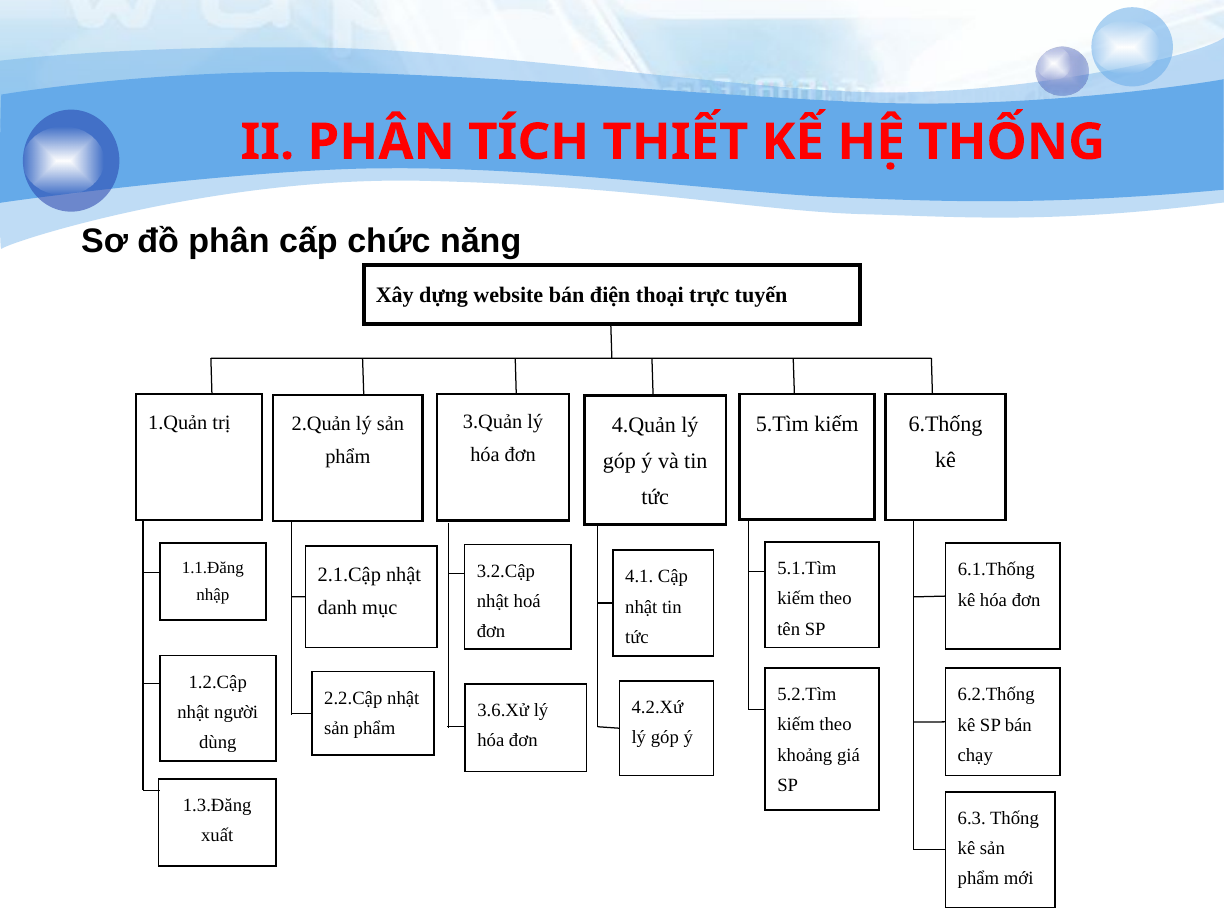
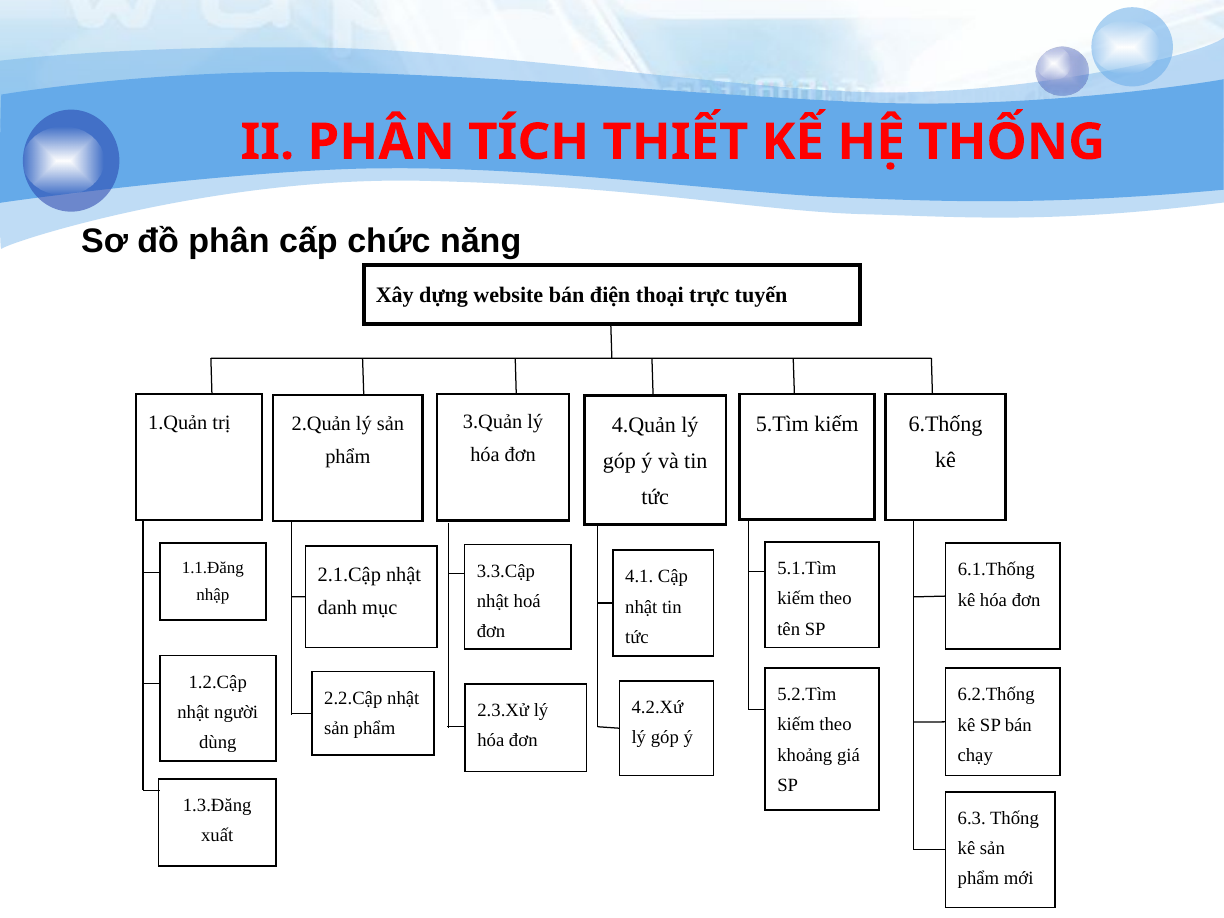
3.2.Cập: 3.2.Cập -> 3.3.Cập
3.6.Xử: 3.6.Xử -> 2.3.Xử
